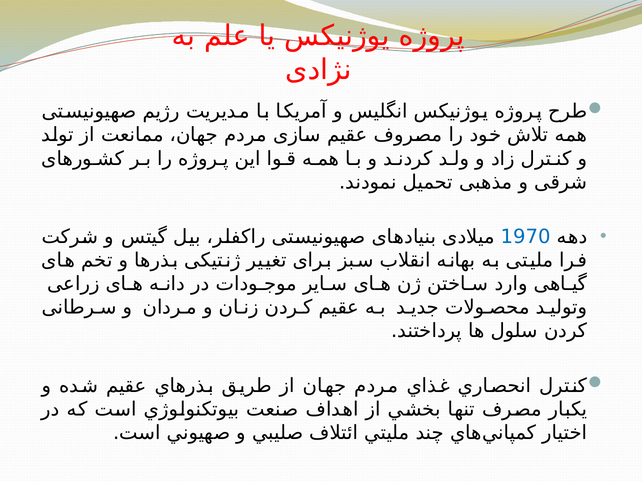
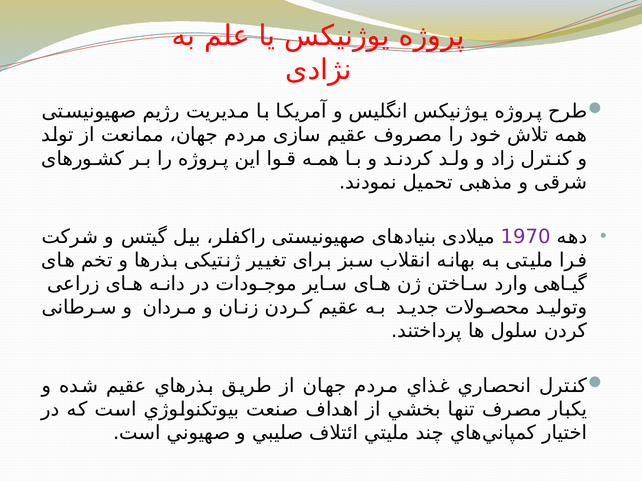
1970 colour: blue -> purple
